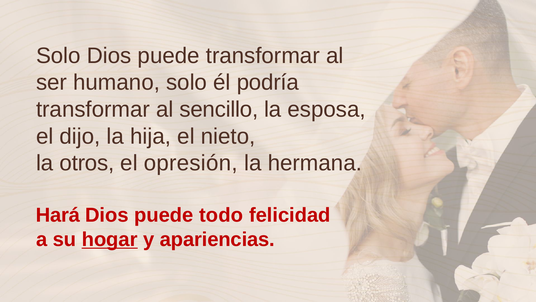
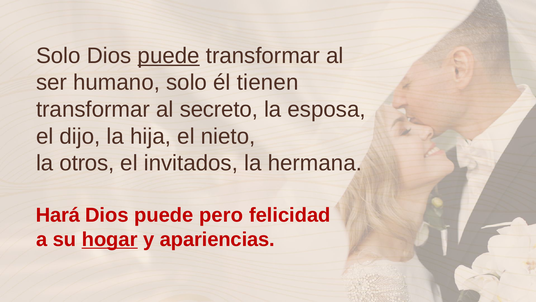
puede at (169, 56) underline: none -> present
podría: podría -> tienen
sencillo: sencillo -> secreto
opresión: opresión -> invitados
todo: todo -> pero
